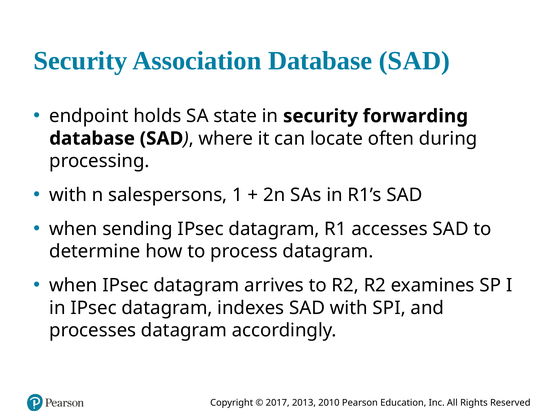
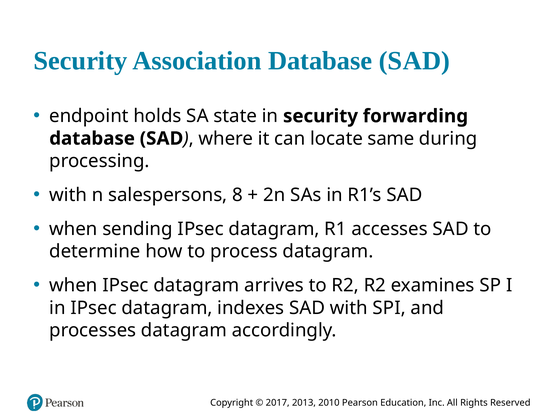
often: often -> same
1: 1 -> 8
